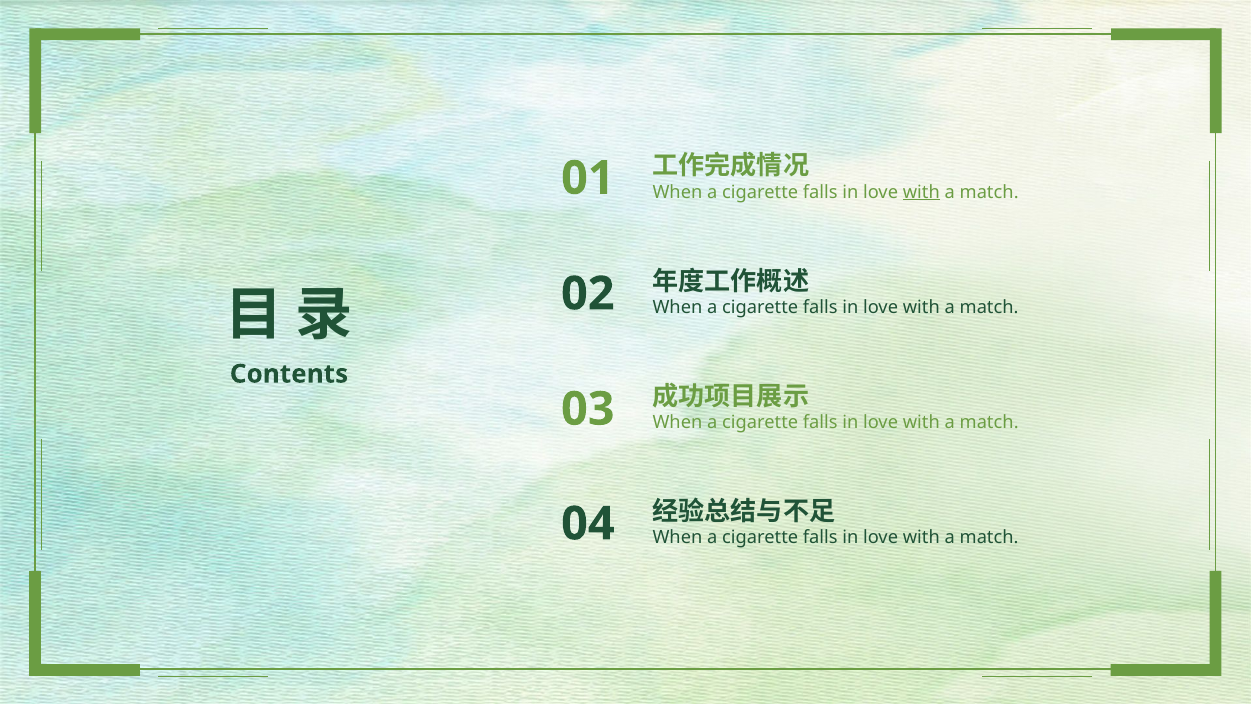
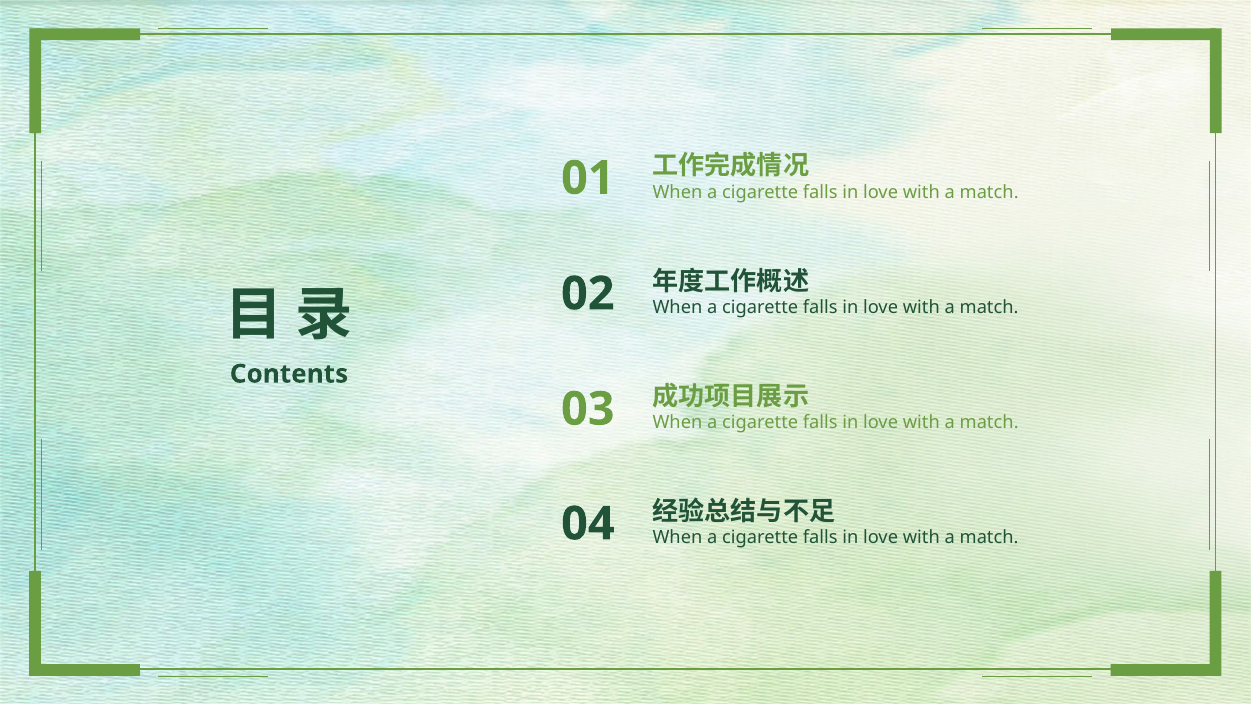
with at (921, 192) underline: present -> none
